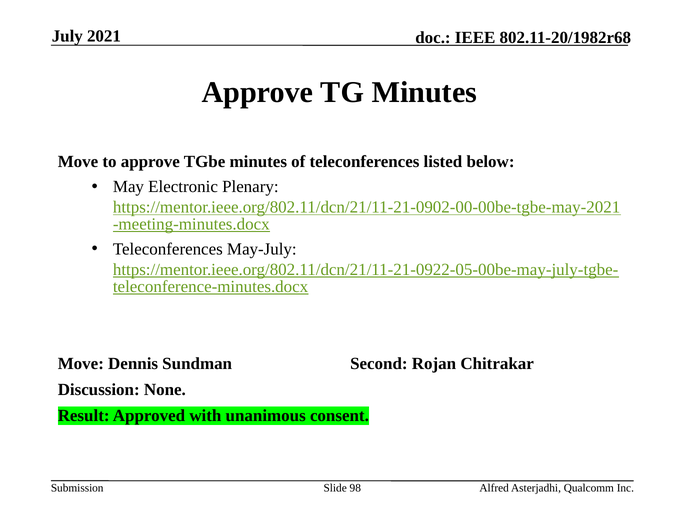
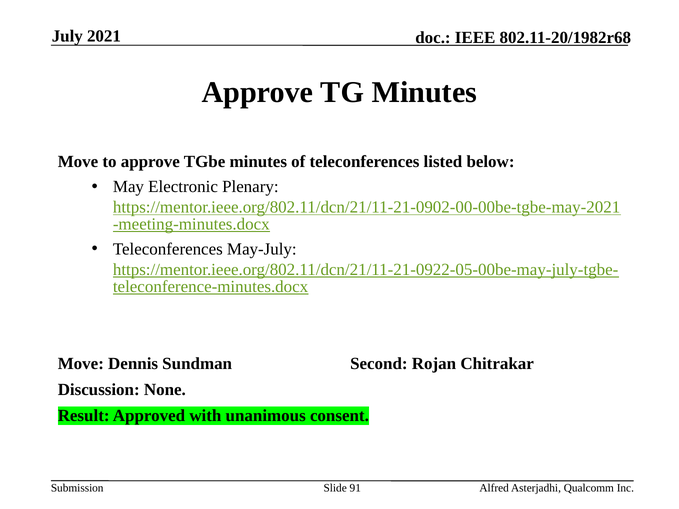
98: 98 -> 91
